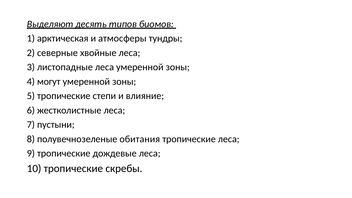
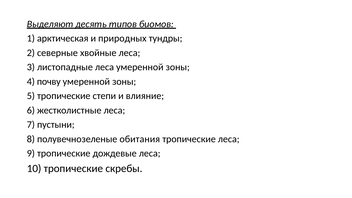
атмосферы: атмосферы -> природных
могут: могут -> почву
